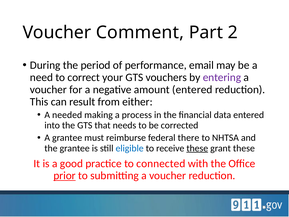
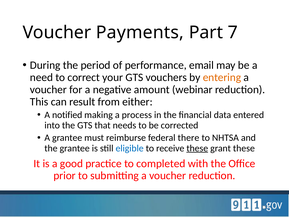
Comment: Comment -> Payments
2: 2 -> 7
entering colour: purple -> orange
amount entered: entered -> webinar
needed: needed -> notified
connected: connected -> completed
prior underline: present -> none
